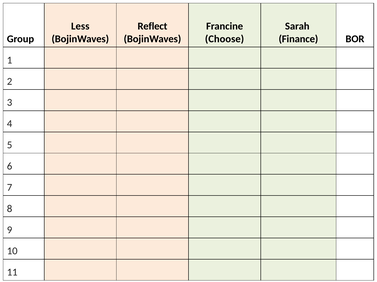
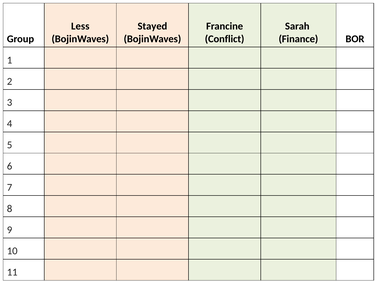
Reflect: Reflect -> Stayed
Choose: Choose -> Conflict
